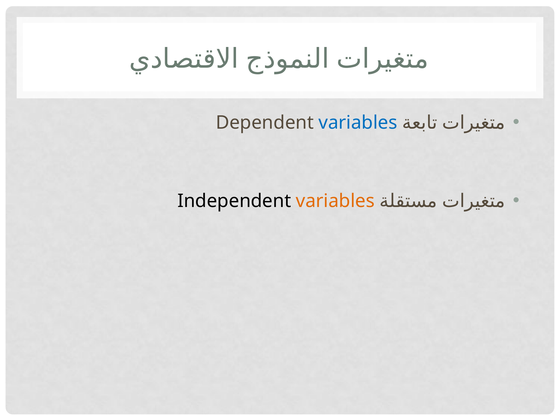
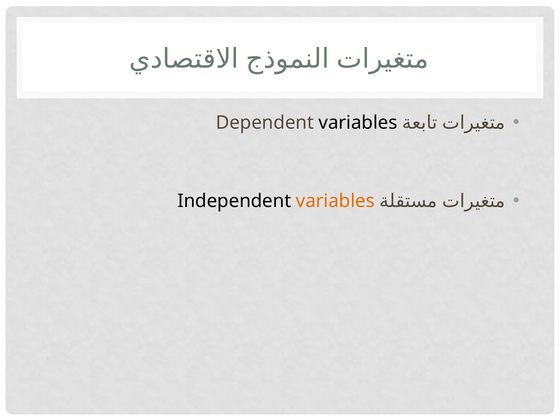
variables at (358, 123) colour: blue -> black
